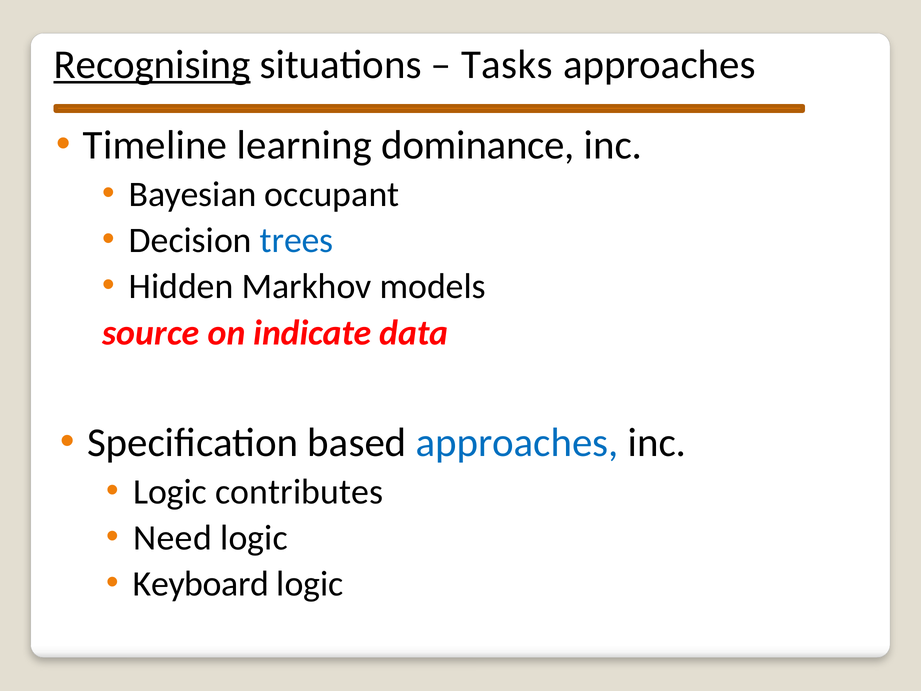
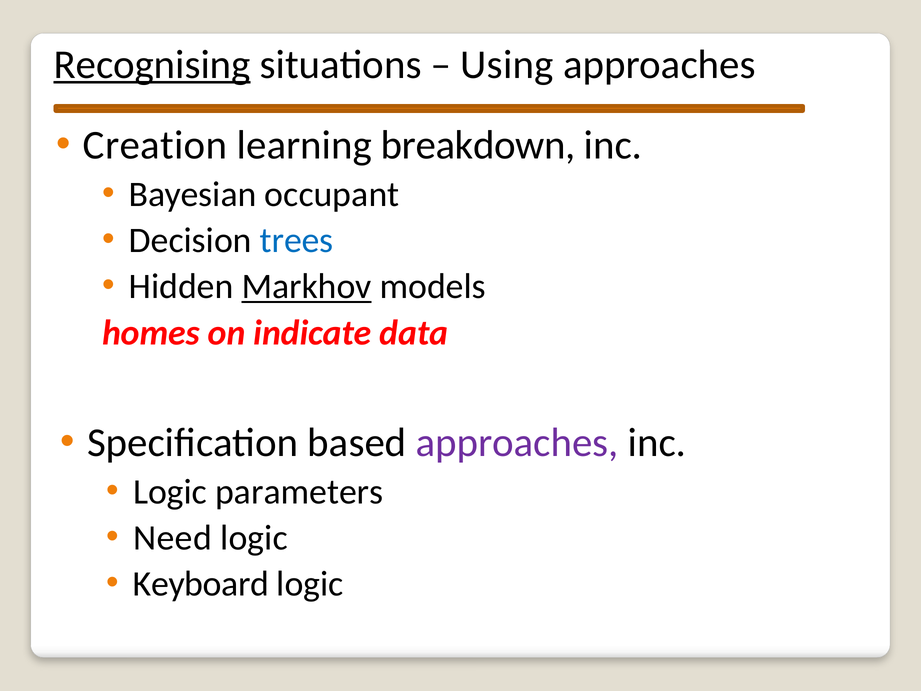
Tasks: Tasks -> Using
Timeline: Timeline -> Creation
dominance: dominance -> breakdown
Markhov underline: none -> present
source: source -> homes
approaches at (517, 443) colour: blue -> purple
contributes: contributes -> parameters
